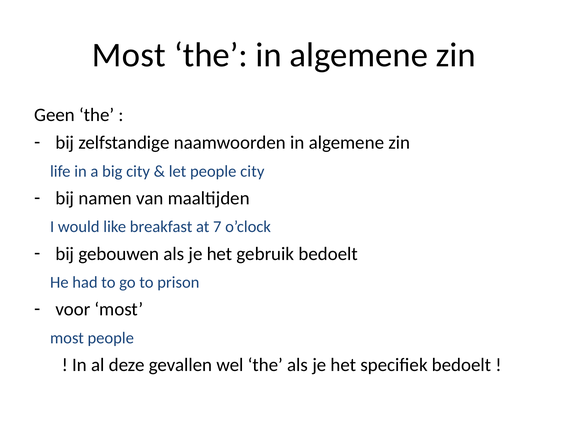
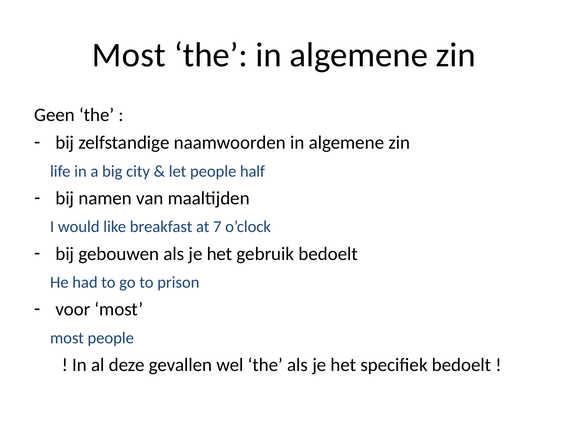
people city: city -> half
